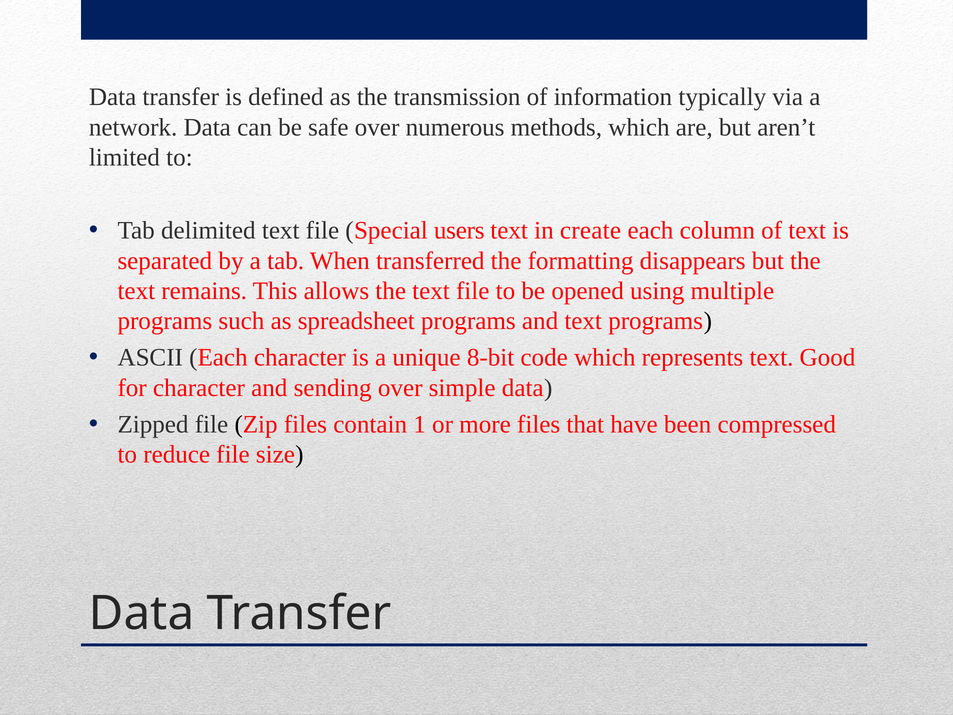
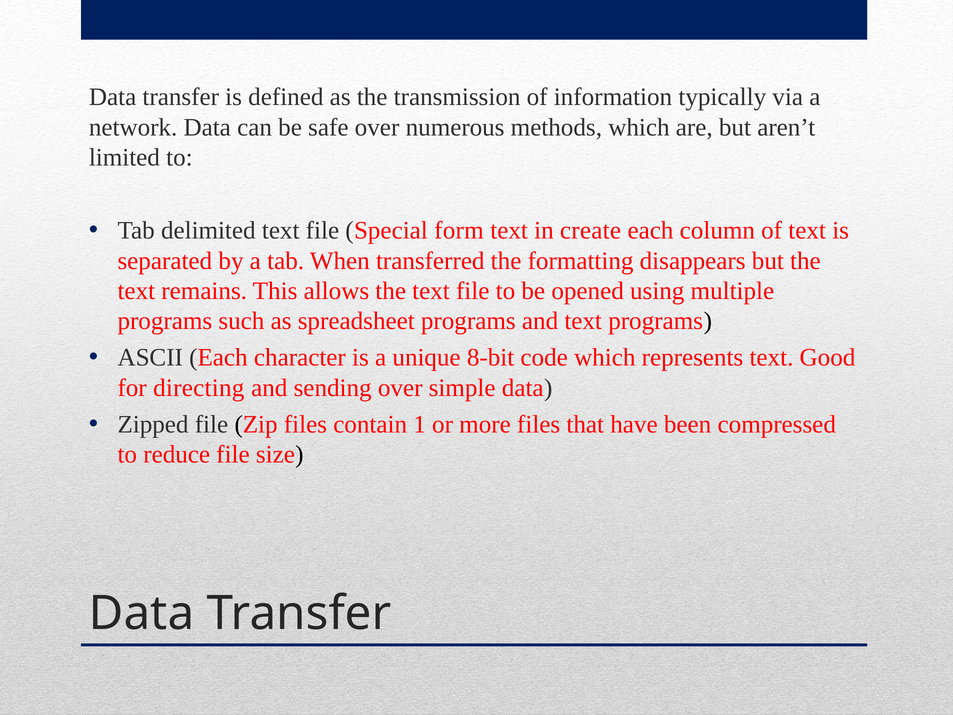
users: users -> form
for character: character -> directing
